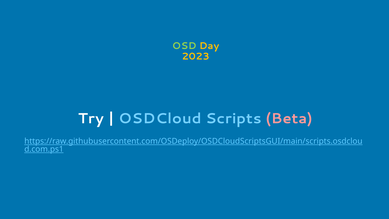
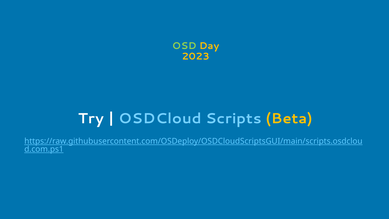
Beta colour: pink -> yellow
